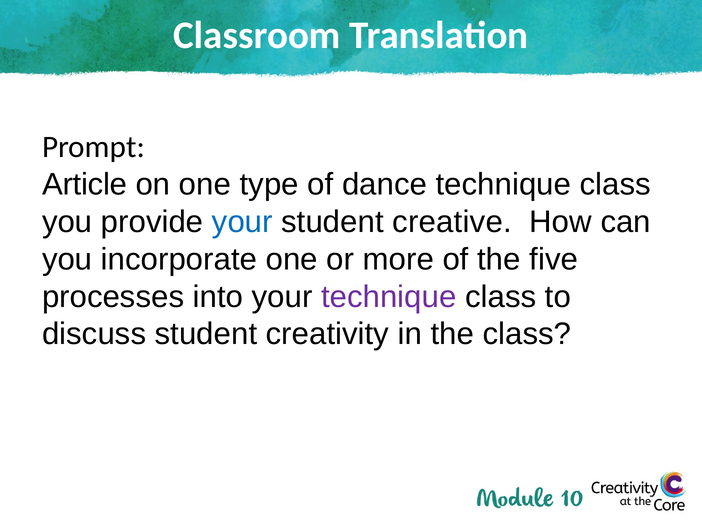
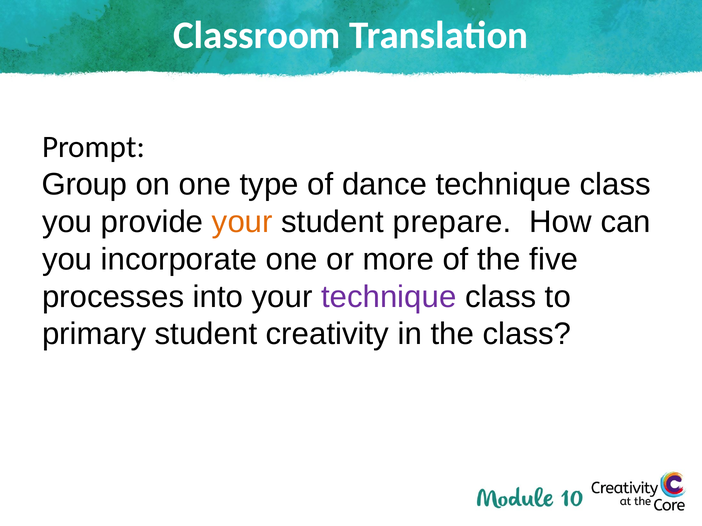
Article: Article -> Group
your at (242, 222) colour: blue -> orange
creative: creative -> prepare
discuss: discuss -> primary
